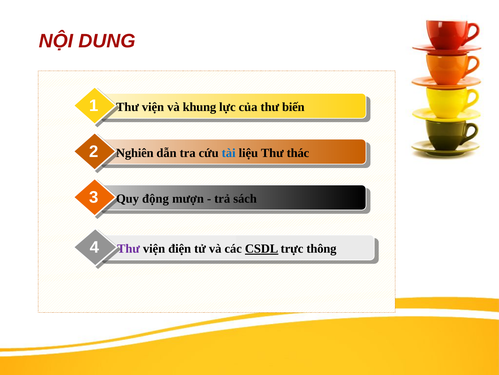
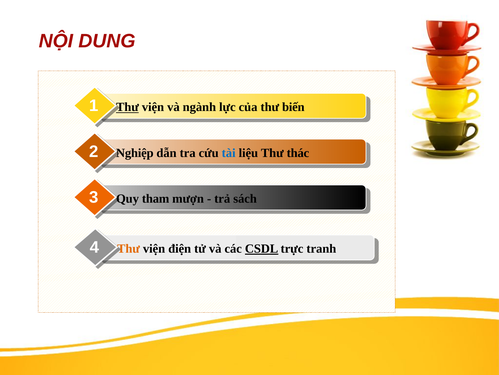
Thư at (127, 107) underline: none -> present
khung: khung -> ngành
Nghiên: Nghiên -> Nghiệp
động: động -> tham
Thư at (129, 248) colour: purple -> orange
thông: thông -> tranh
